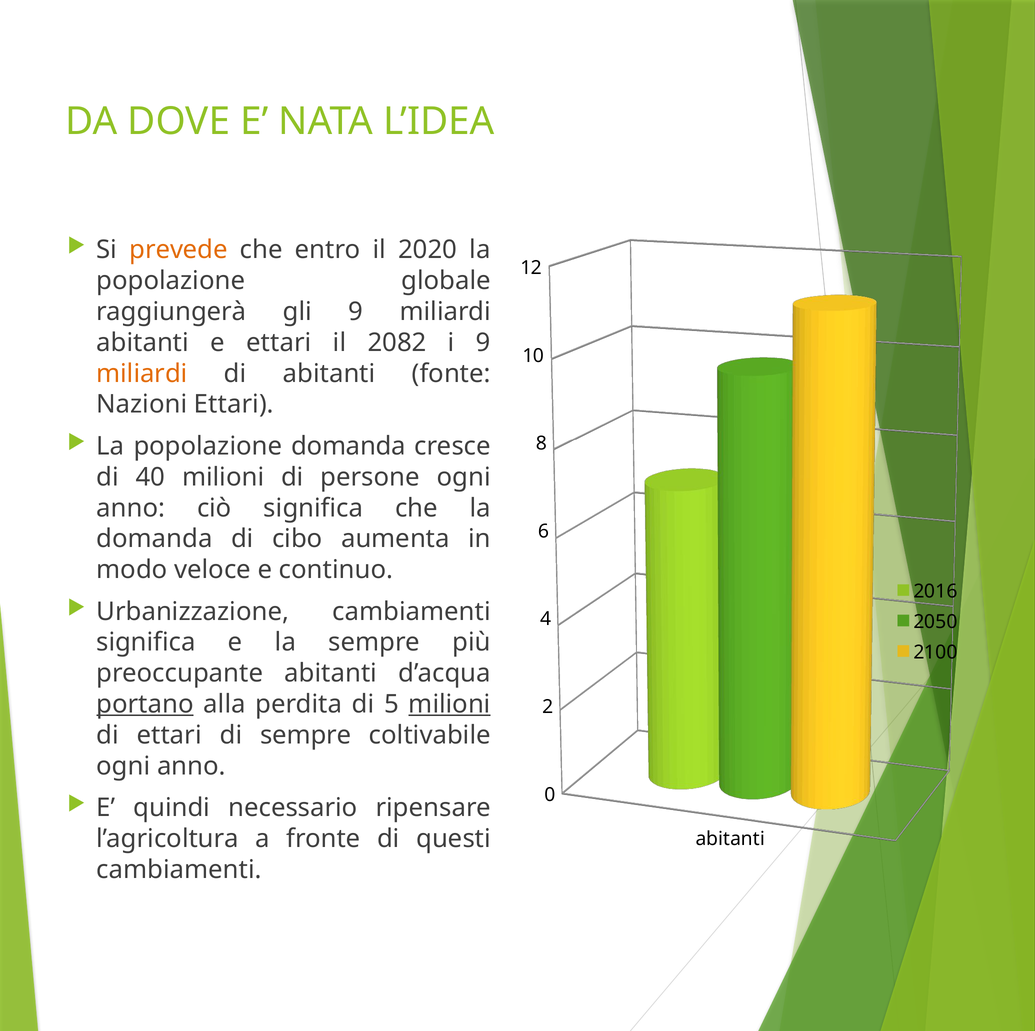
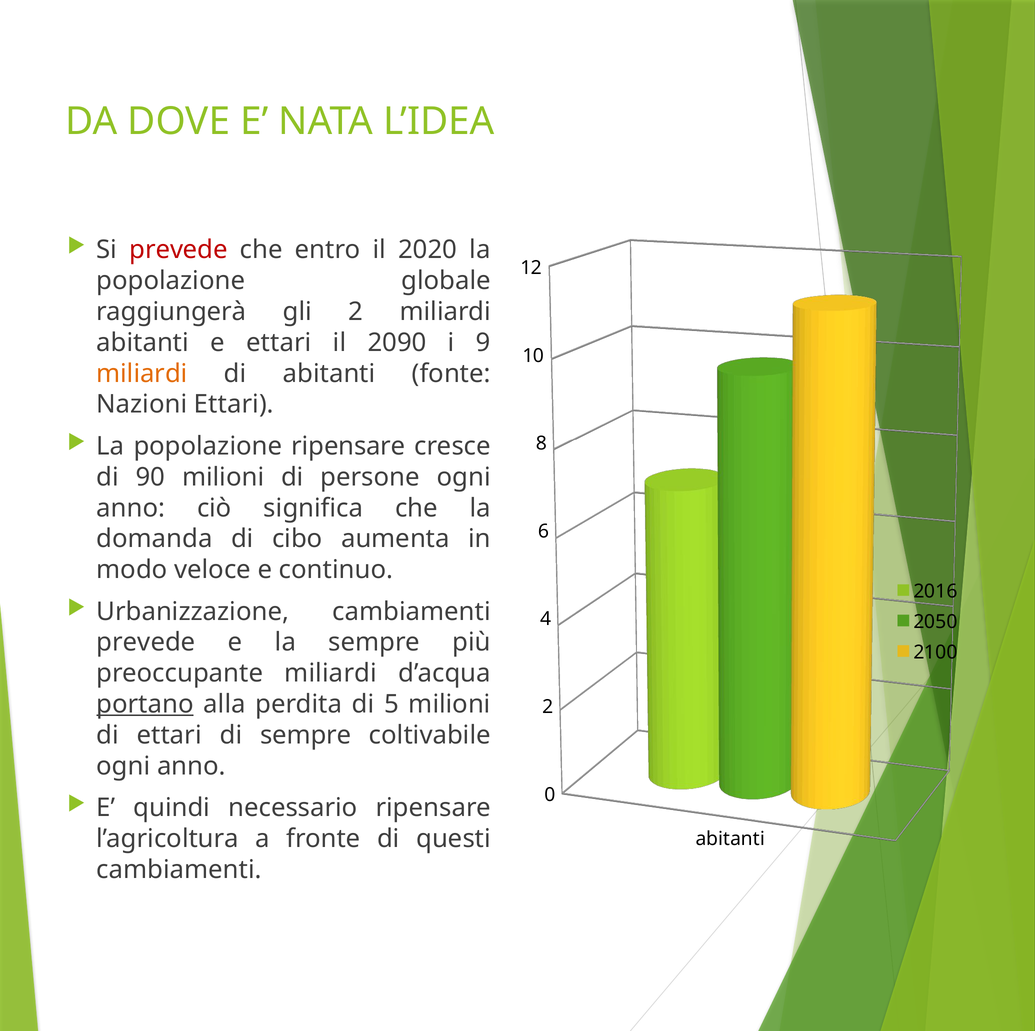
prevede at (179, 250) colour: orange -> red
gli 9: 9 -> 2
2082: 2082 -> 2090
popolazione domanda: domanda -> ripensare
40: 40 -> 90
significa at (146, 642): significa -> prevede
preoccupante abitanti: abitanti -> miliardi
milioni at (450, 704) underline: present -> none
